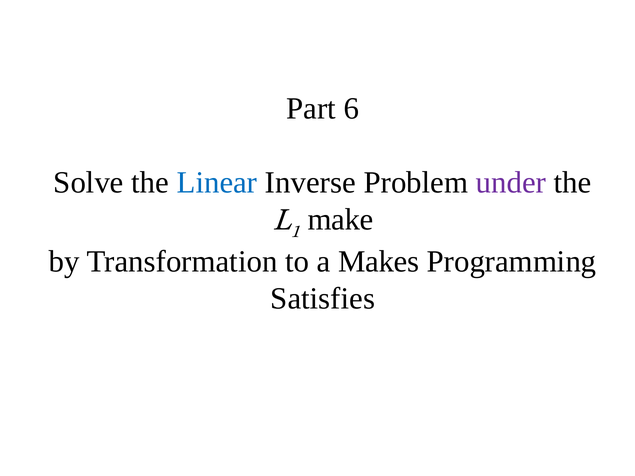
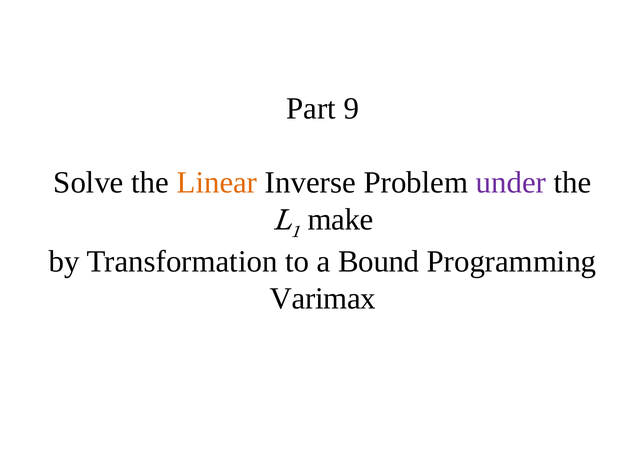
6: 6 -> 9
Linear colour: blue -> orange
Makes: Makes -> Bound
Satisfies: Satisfies -> Varimax
